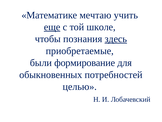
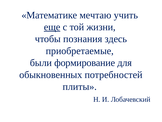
школе: школе -> жизни
здесь underline: present -> none
целью: целью -> плиты
